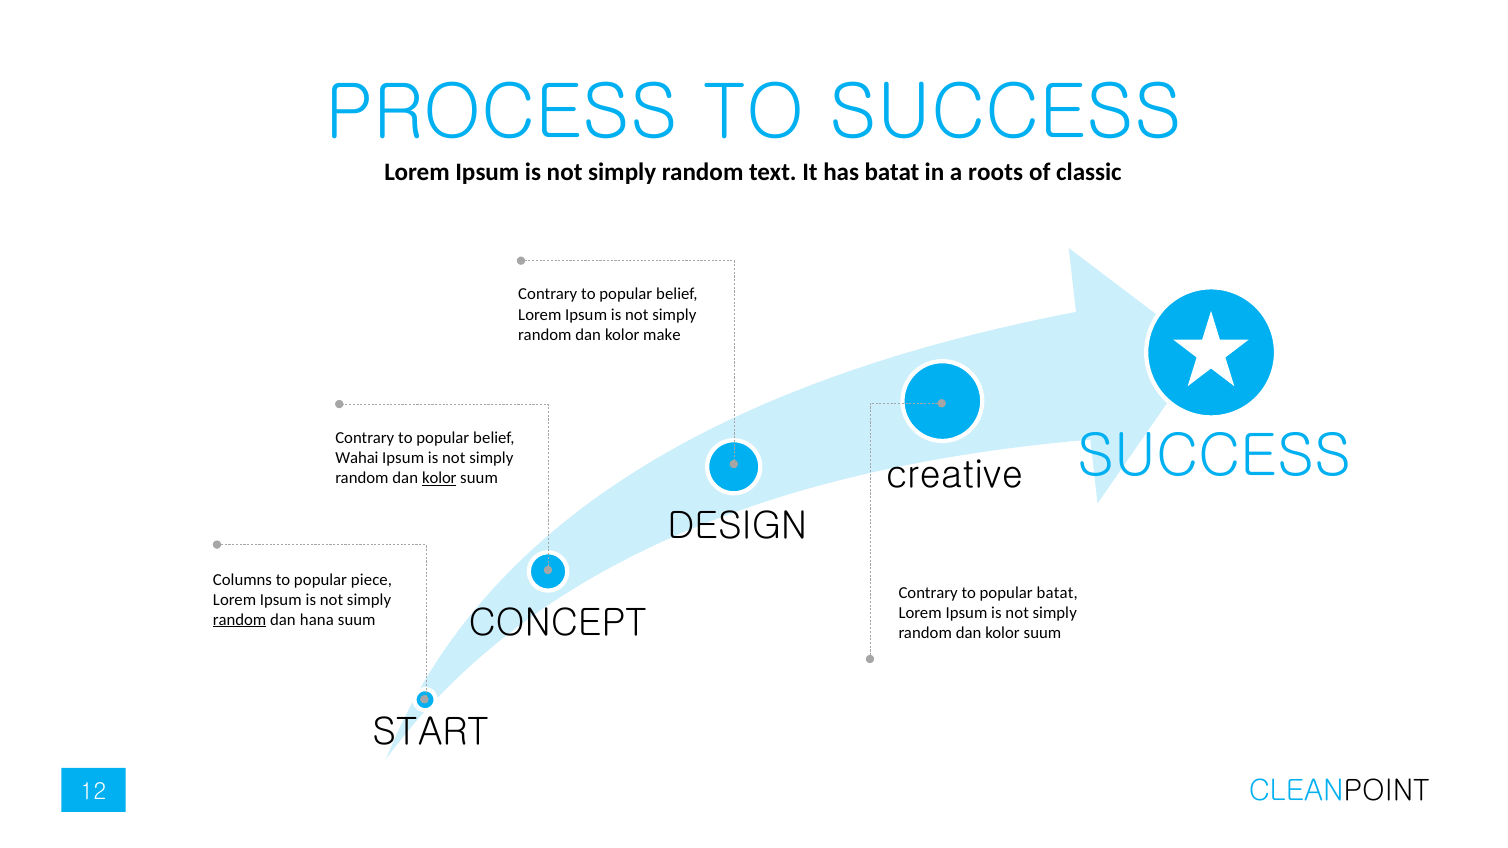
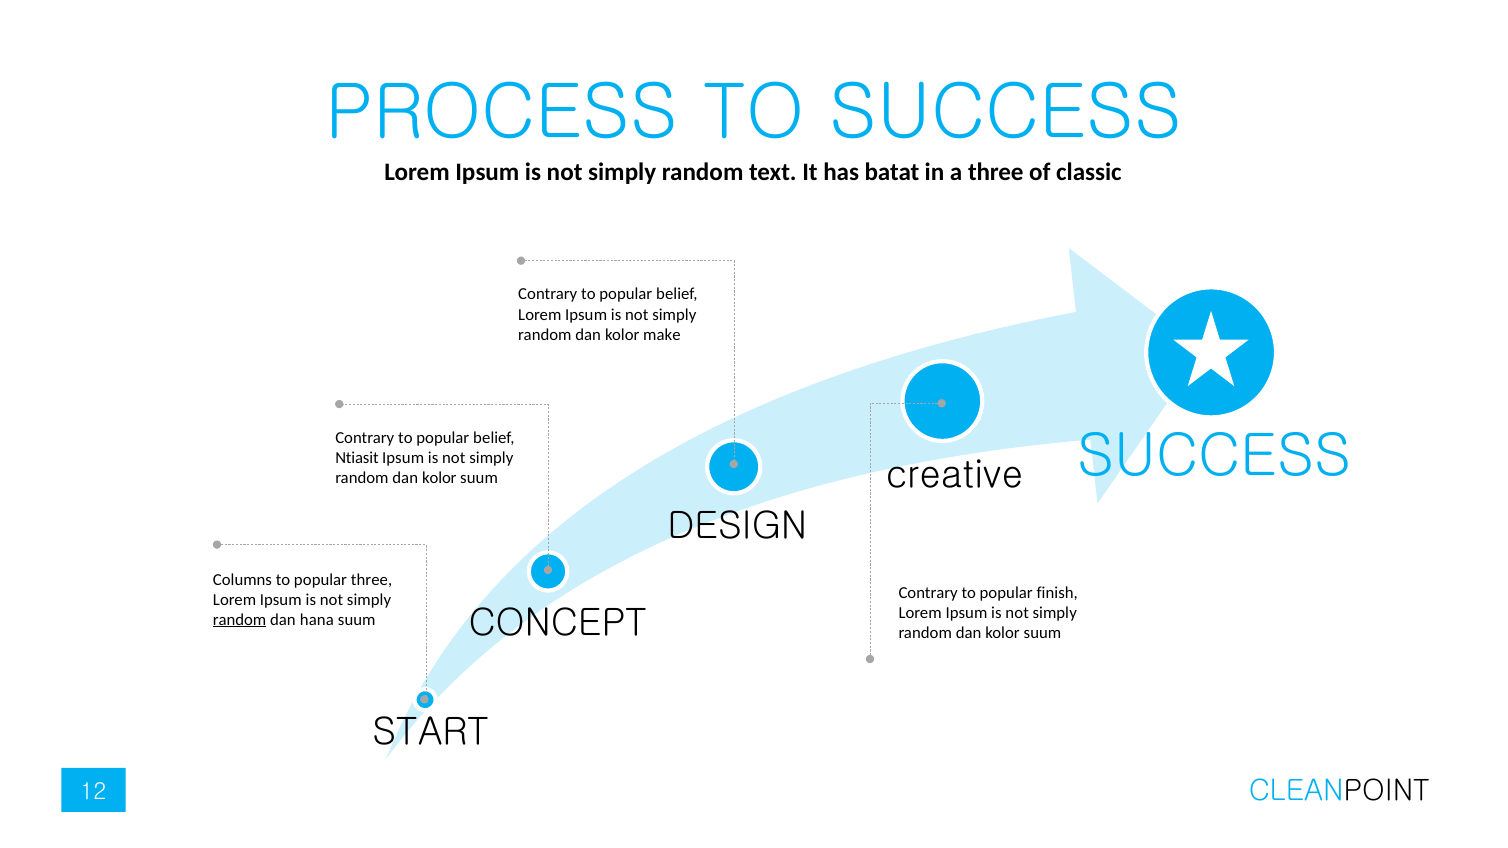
a roots: roots -> three
Wahai: Wahai -> Ntiasit
kolor at (439, 478) underline: present -> none
popular piece: piece -> three
popular batat: batat -> finish
